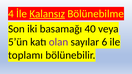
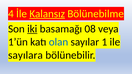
iki underline: none -> present
40: 40 -> 08
5’ün: 5’ün -> 1’ün
olan colour: purple -> blue
6: 6 -> 1
toplamı: toplamı -> sayılara
